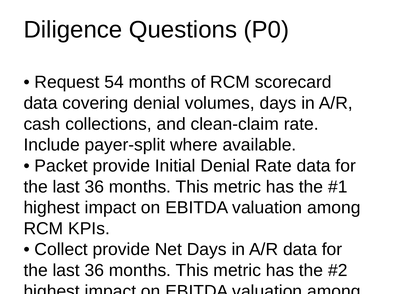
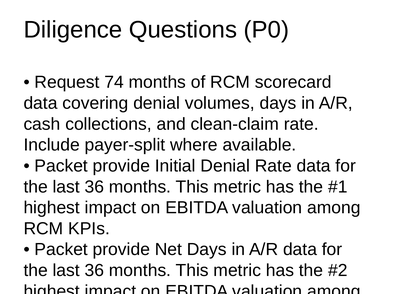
54: 54 -> 74
Collect at (61, 250): Collect -> Packet
